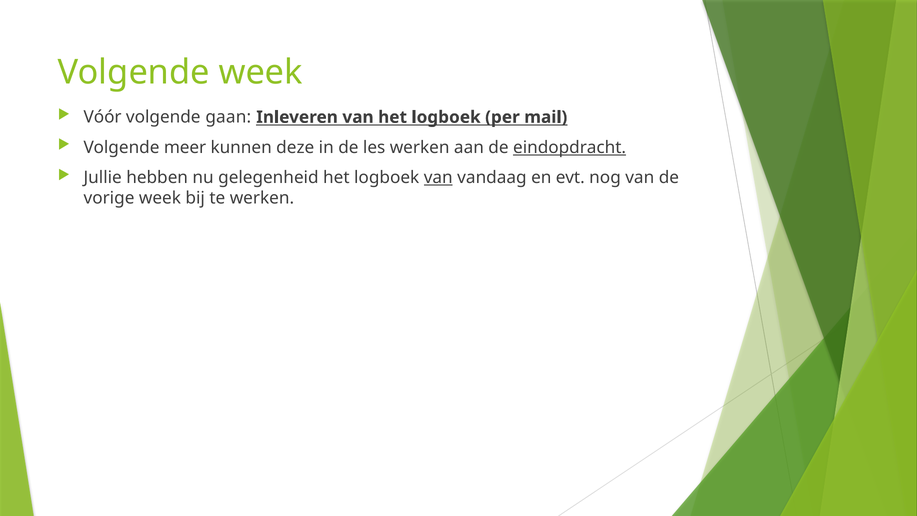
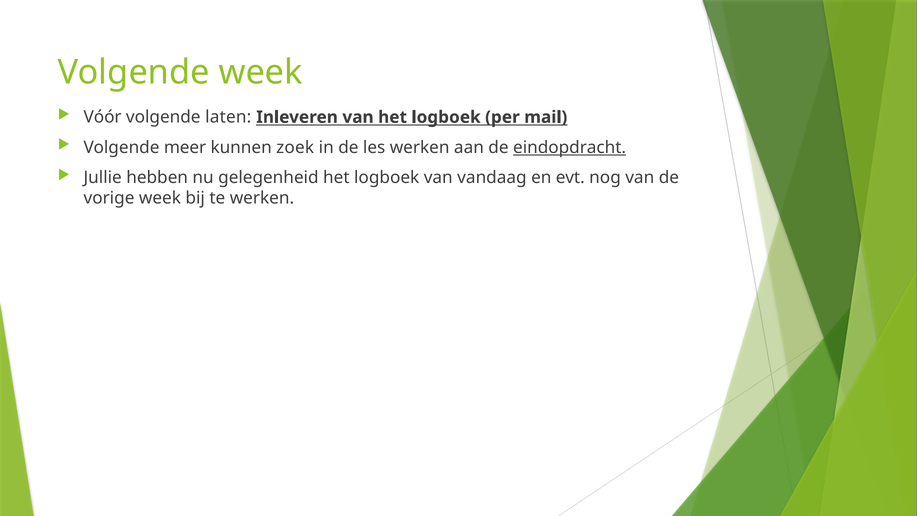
gaan: gaan -> laten
deze: deze -> zoek
van at (438, 178) underline: present -> none
